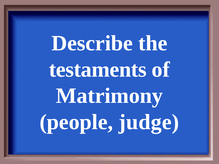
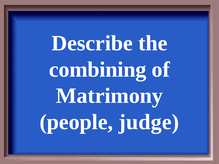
testaments: testaments -> combining
